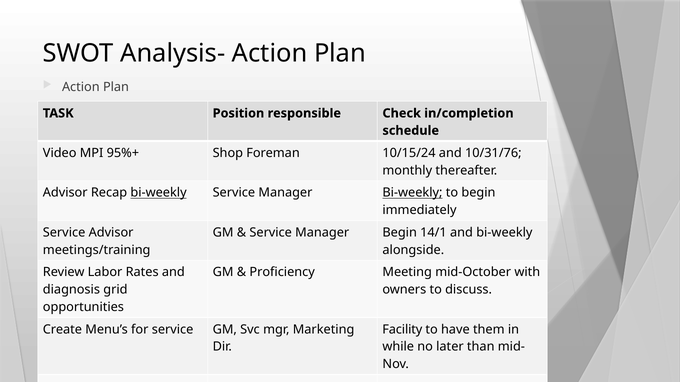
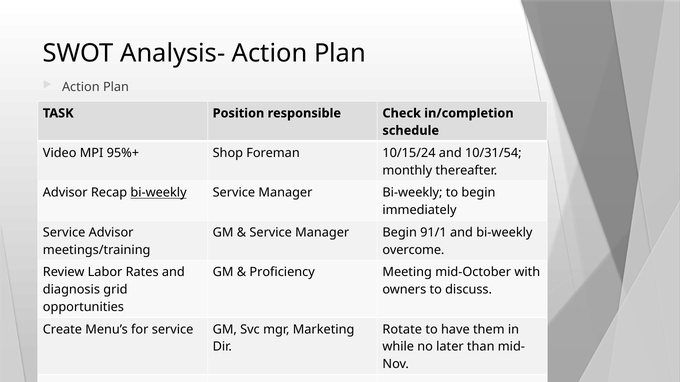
10/31/76: 10/31/76 -> 10/31/54
Bi-weekly at (412, 193) underline: present -> none
14/1: 14/1 -> 91/1
alongside: alongside -> overcome
Facility: Facility -> Rotate
